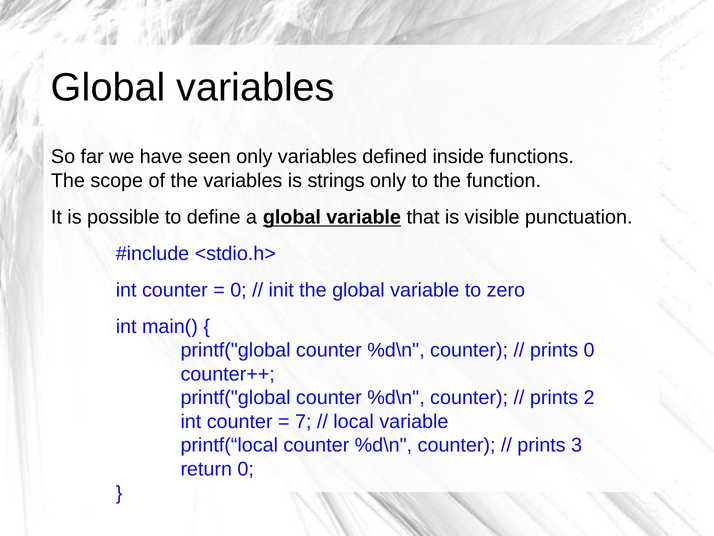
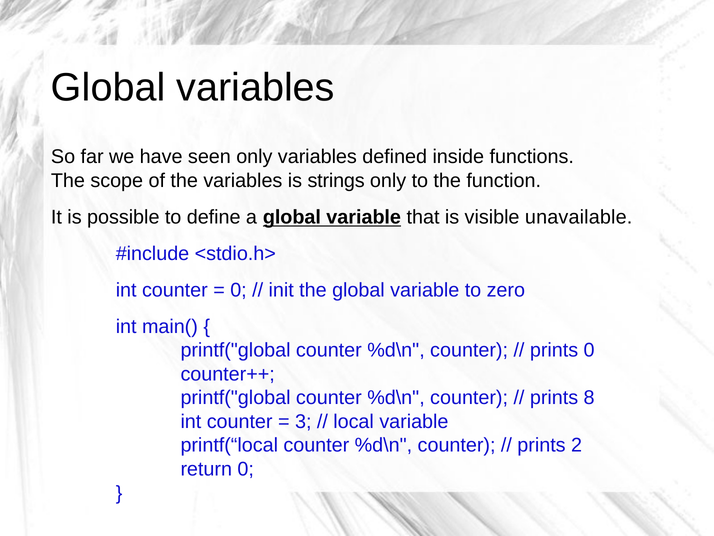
punctuation: punctuation -> unavailable
2: 2 -> 8
7: 7 -> 3
3: 3 -> 2
